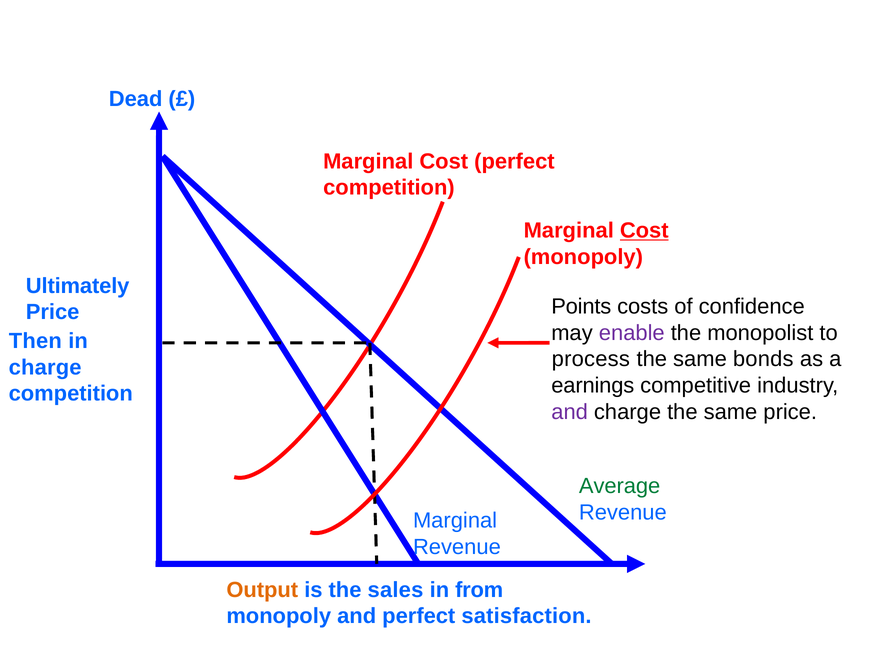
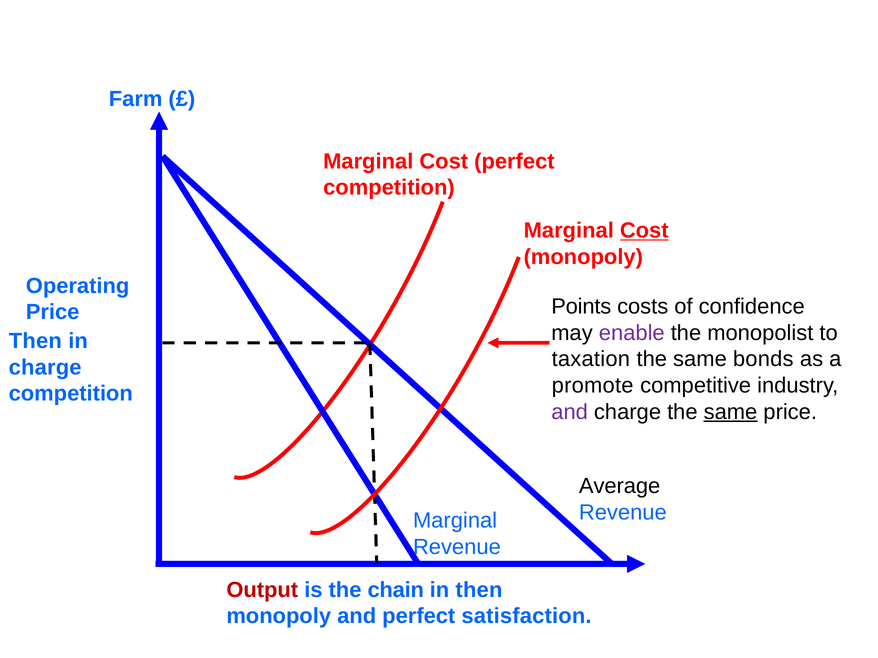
Dead: Dead -> Farm
Ultimately: Ultimately -> Operating
process: process -> taxation
earnings: earnings -> promote
same at (730, 412) underline: none -> present
Average colour: green -> black
Output colour: orange -> red
sales: sales -> chain
in from: from -> then
